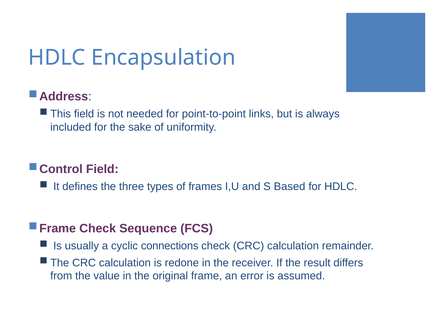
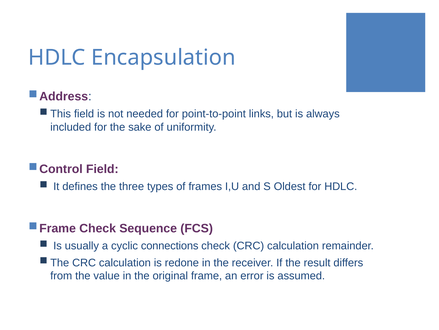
Based: Based -> Oldest
